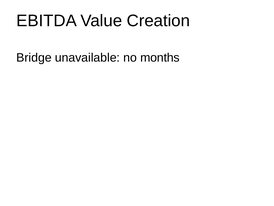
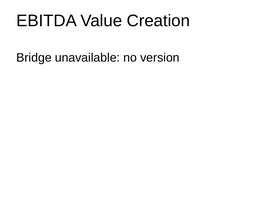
months: months -> version
